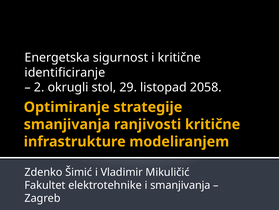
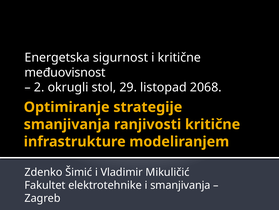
identificiranje: identificiranje -> međuovisnost
2058: 2058 -> 2068
